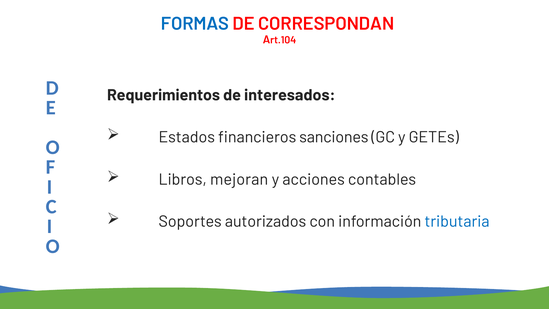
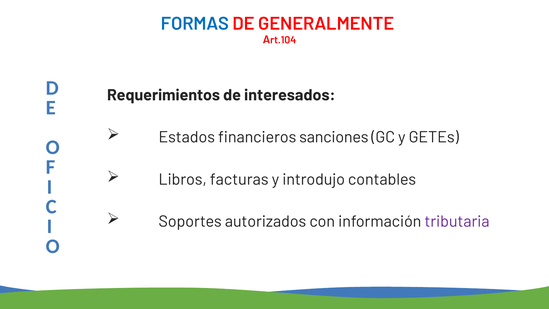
CORRESPONDAN: CORRESPONDAN -> GENERALMENTE
mejoran: mejoran -> facturas
acciones: acciones -> introdujo
tributaria colour: blue -> purple
